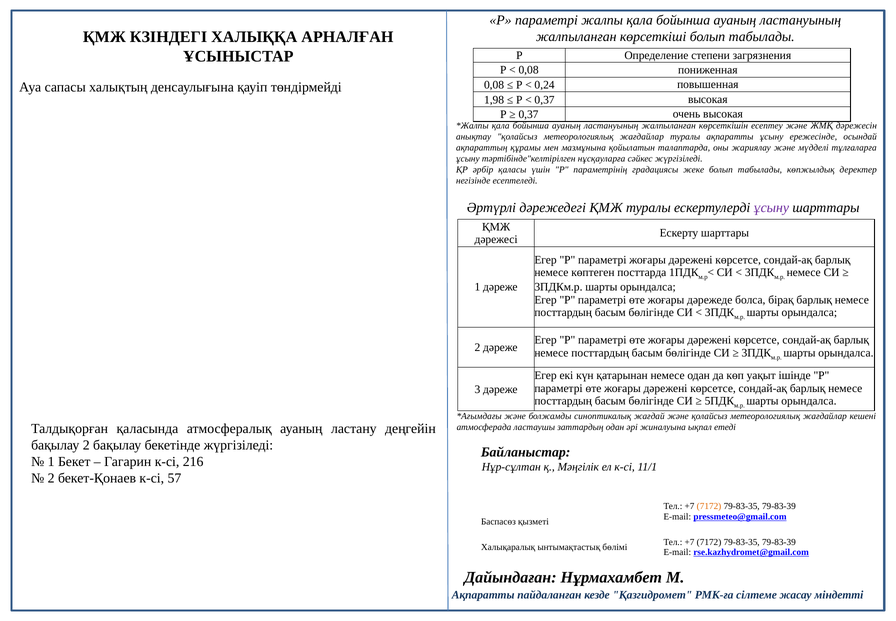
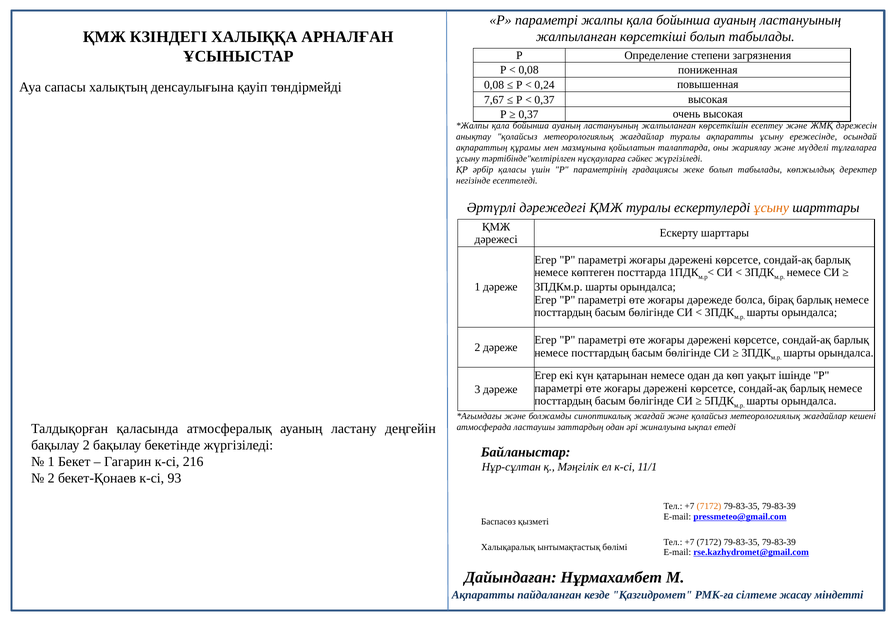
1,98: 1,98 -> 7,67
ұсыну at (771, 207) colour: purple -> orange
57: 57 -> 93
